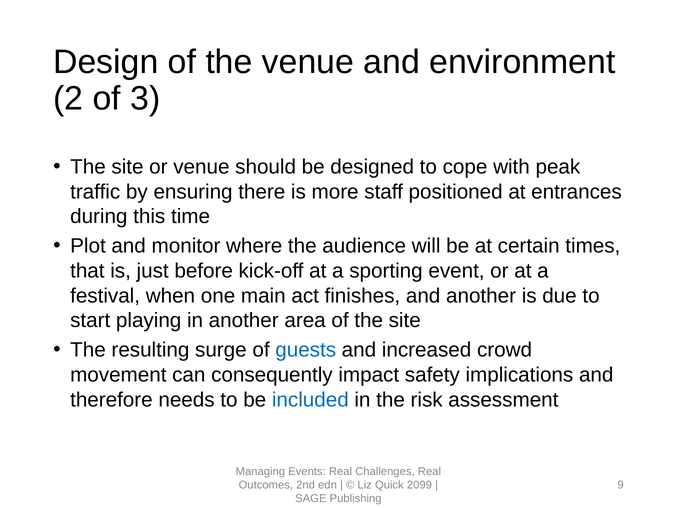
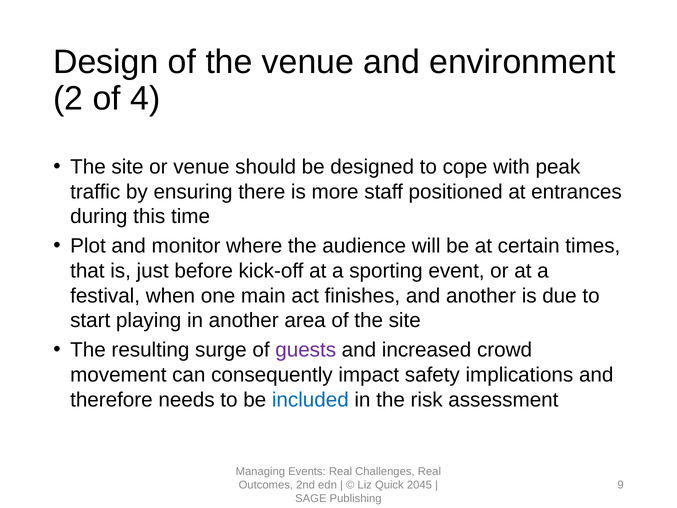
3: 3 -> 4
guests colour: blue -> purple
2099: 2099 -> 2045
